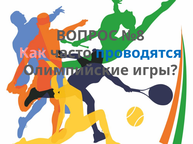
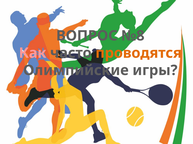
проводятся colour: blue -> orange
